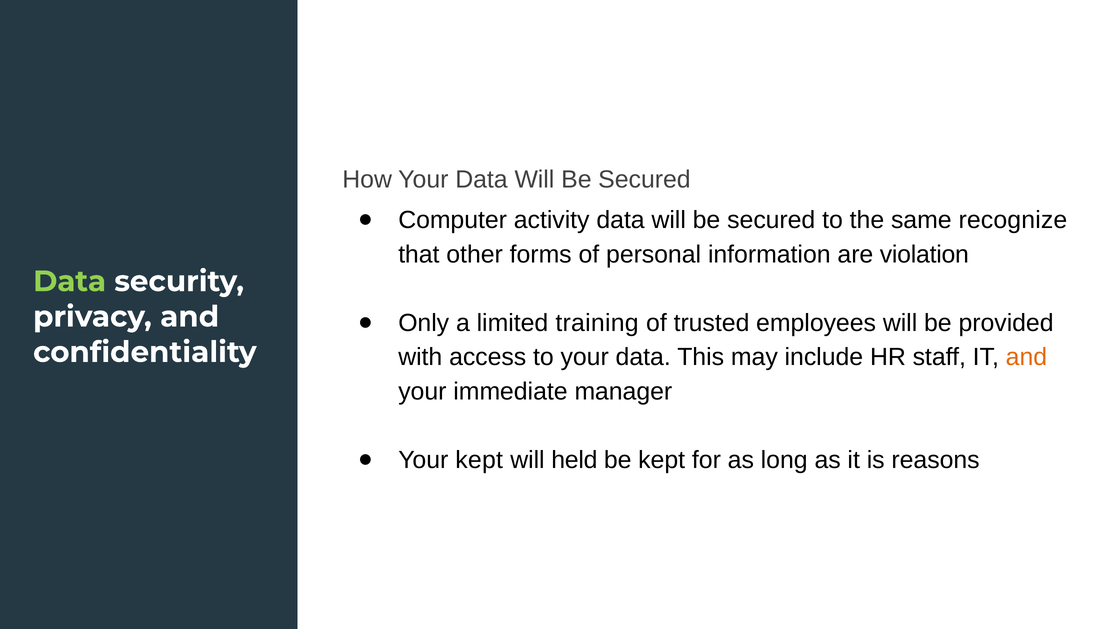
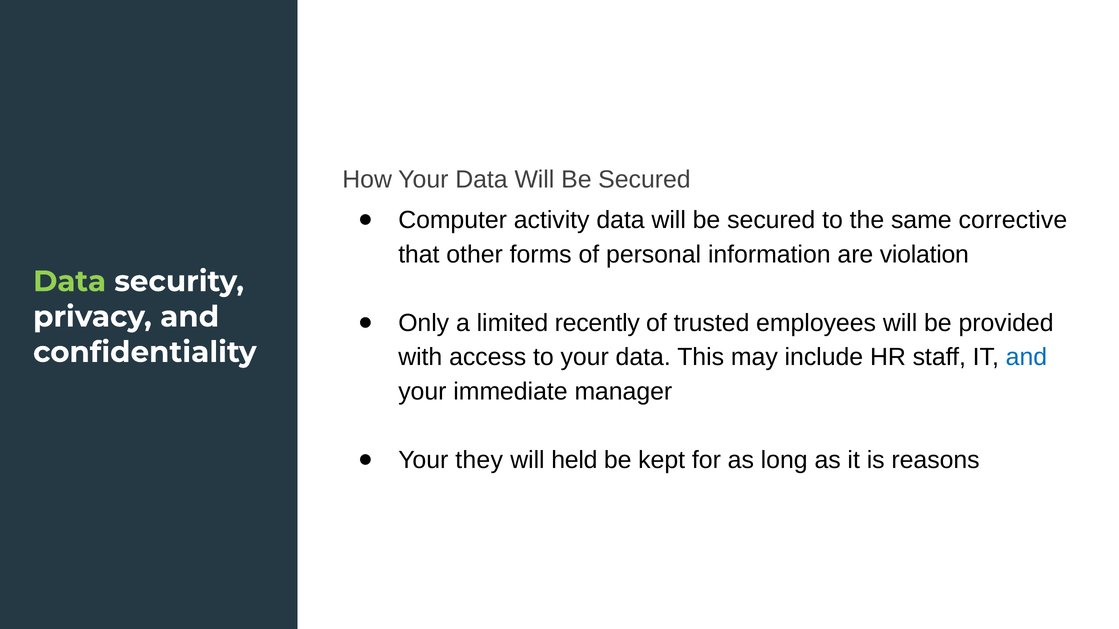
recognize: recognize -> corrective
training: training -> recently
and at (1026, 357) colour: orange -> blue
Your kept: kept -> they
